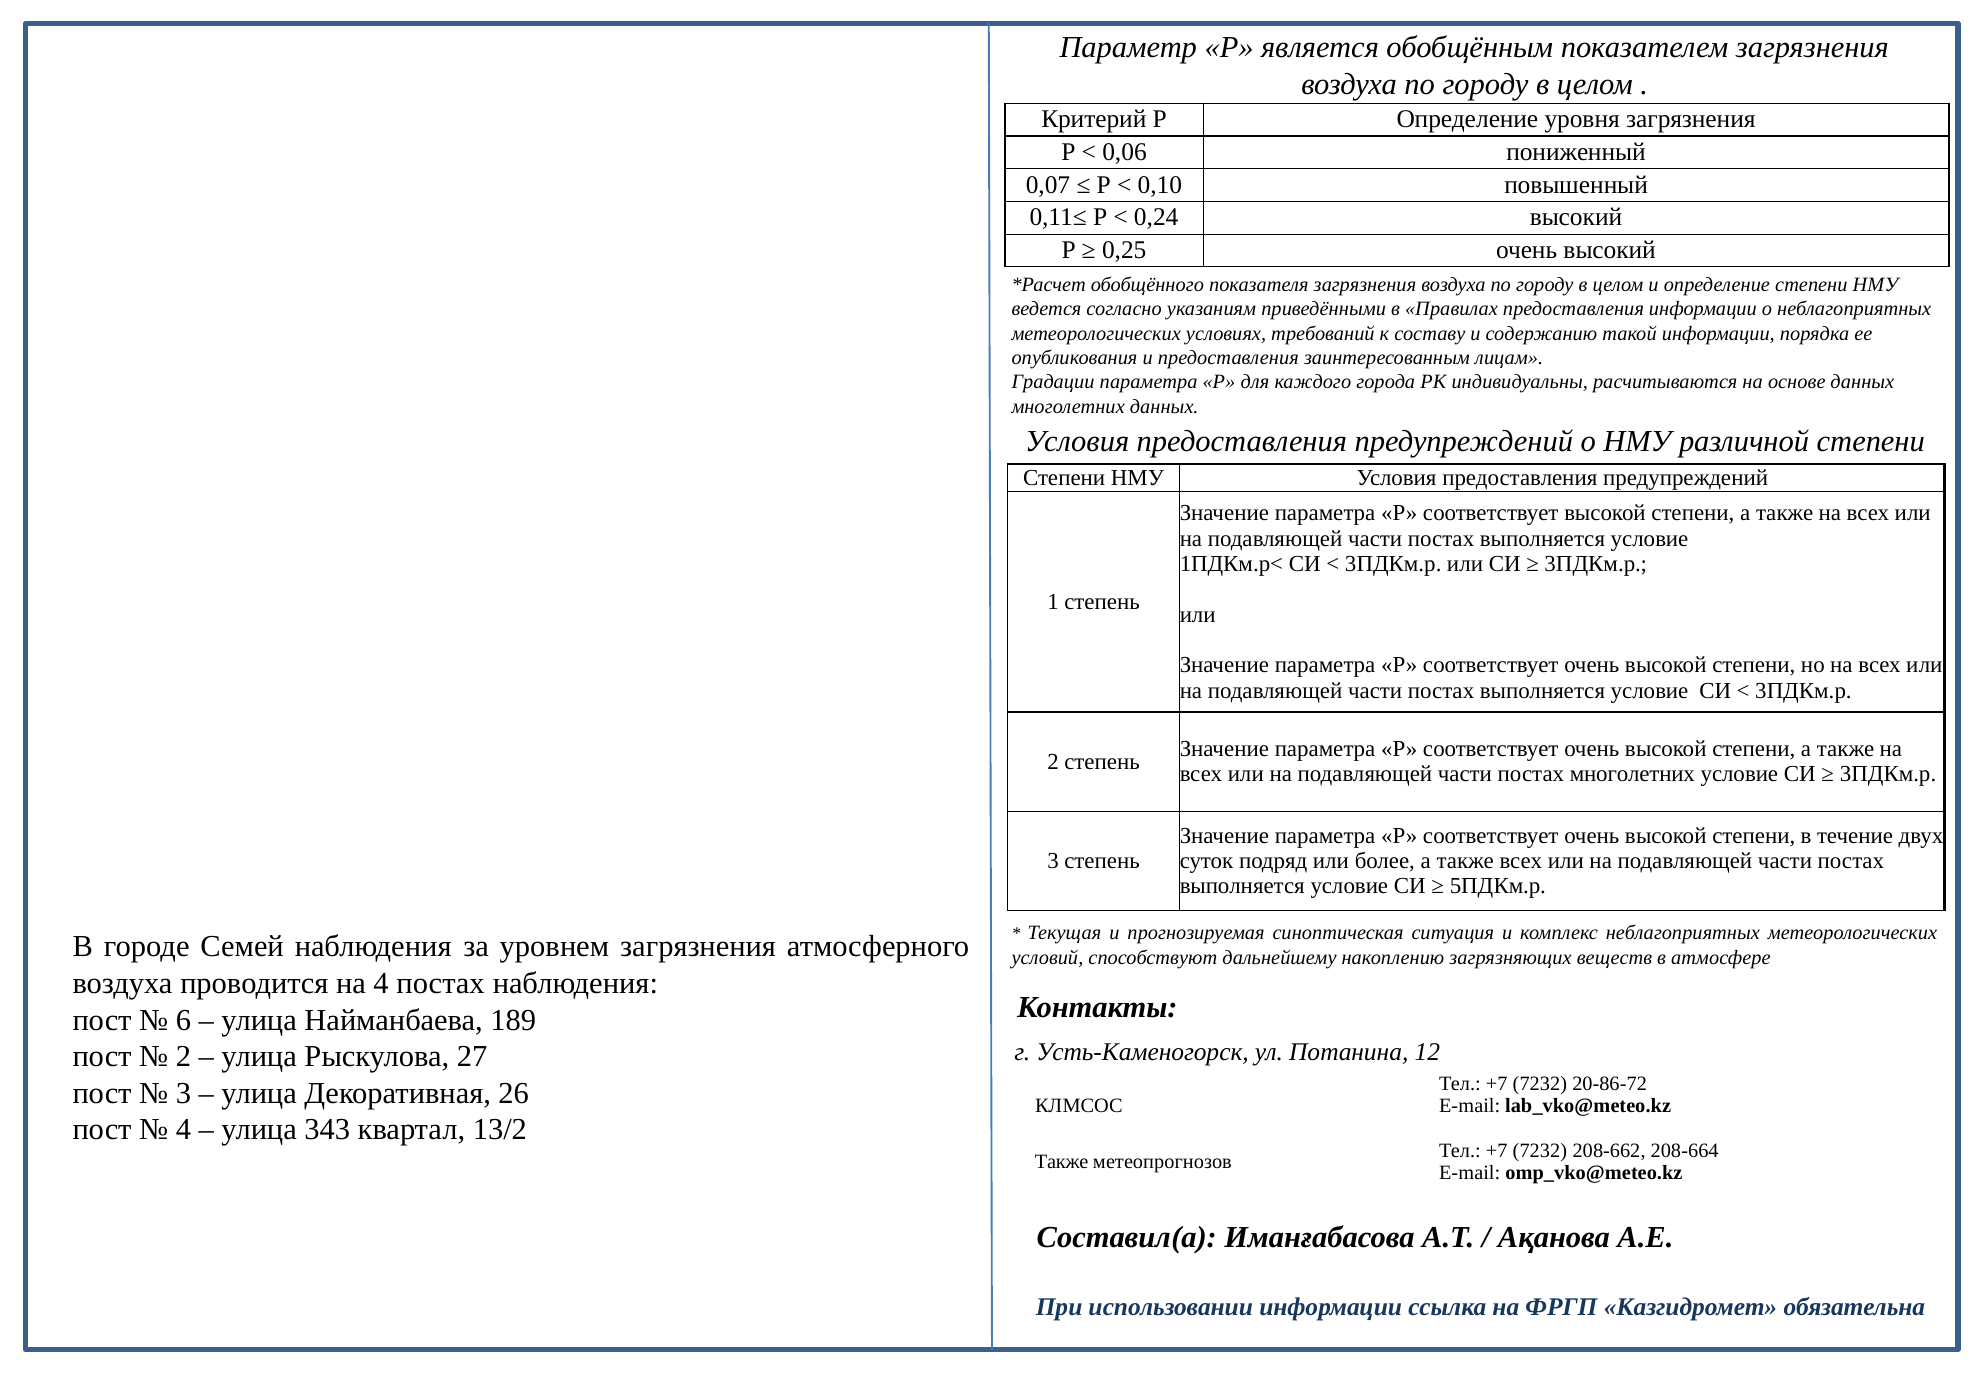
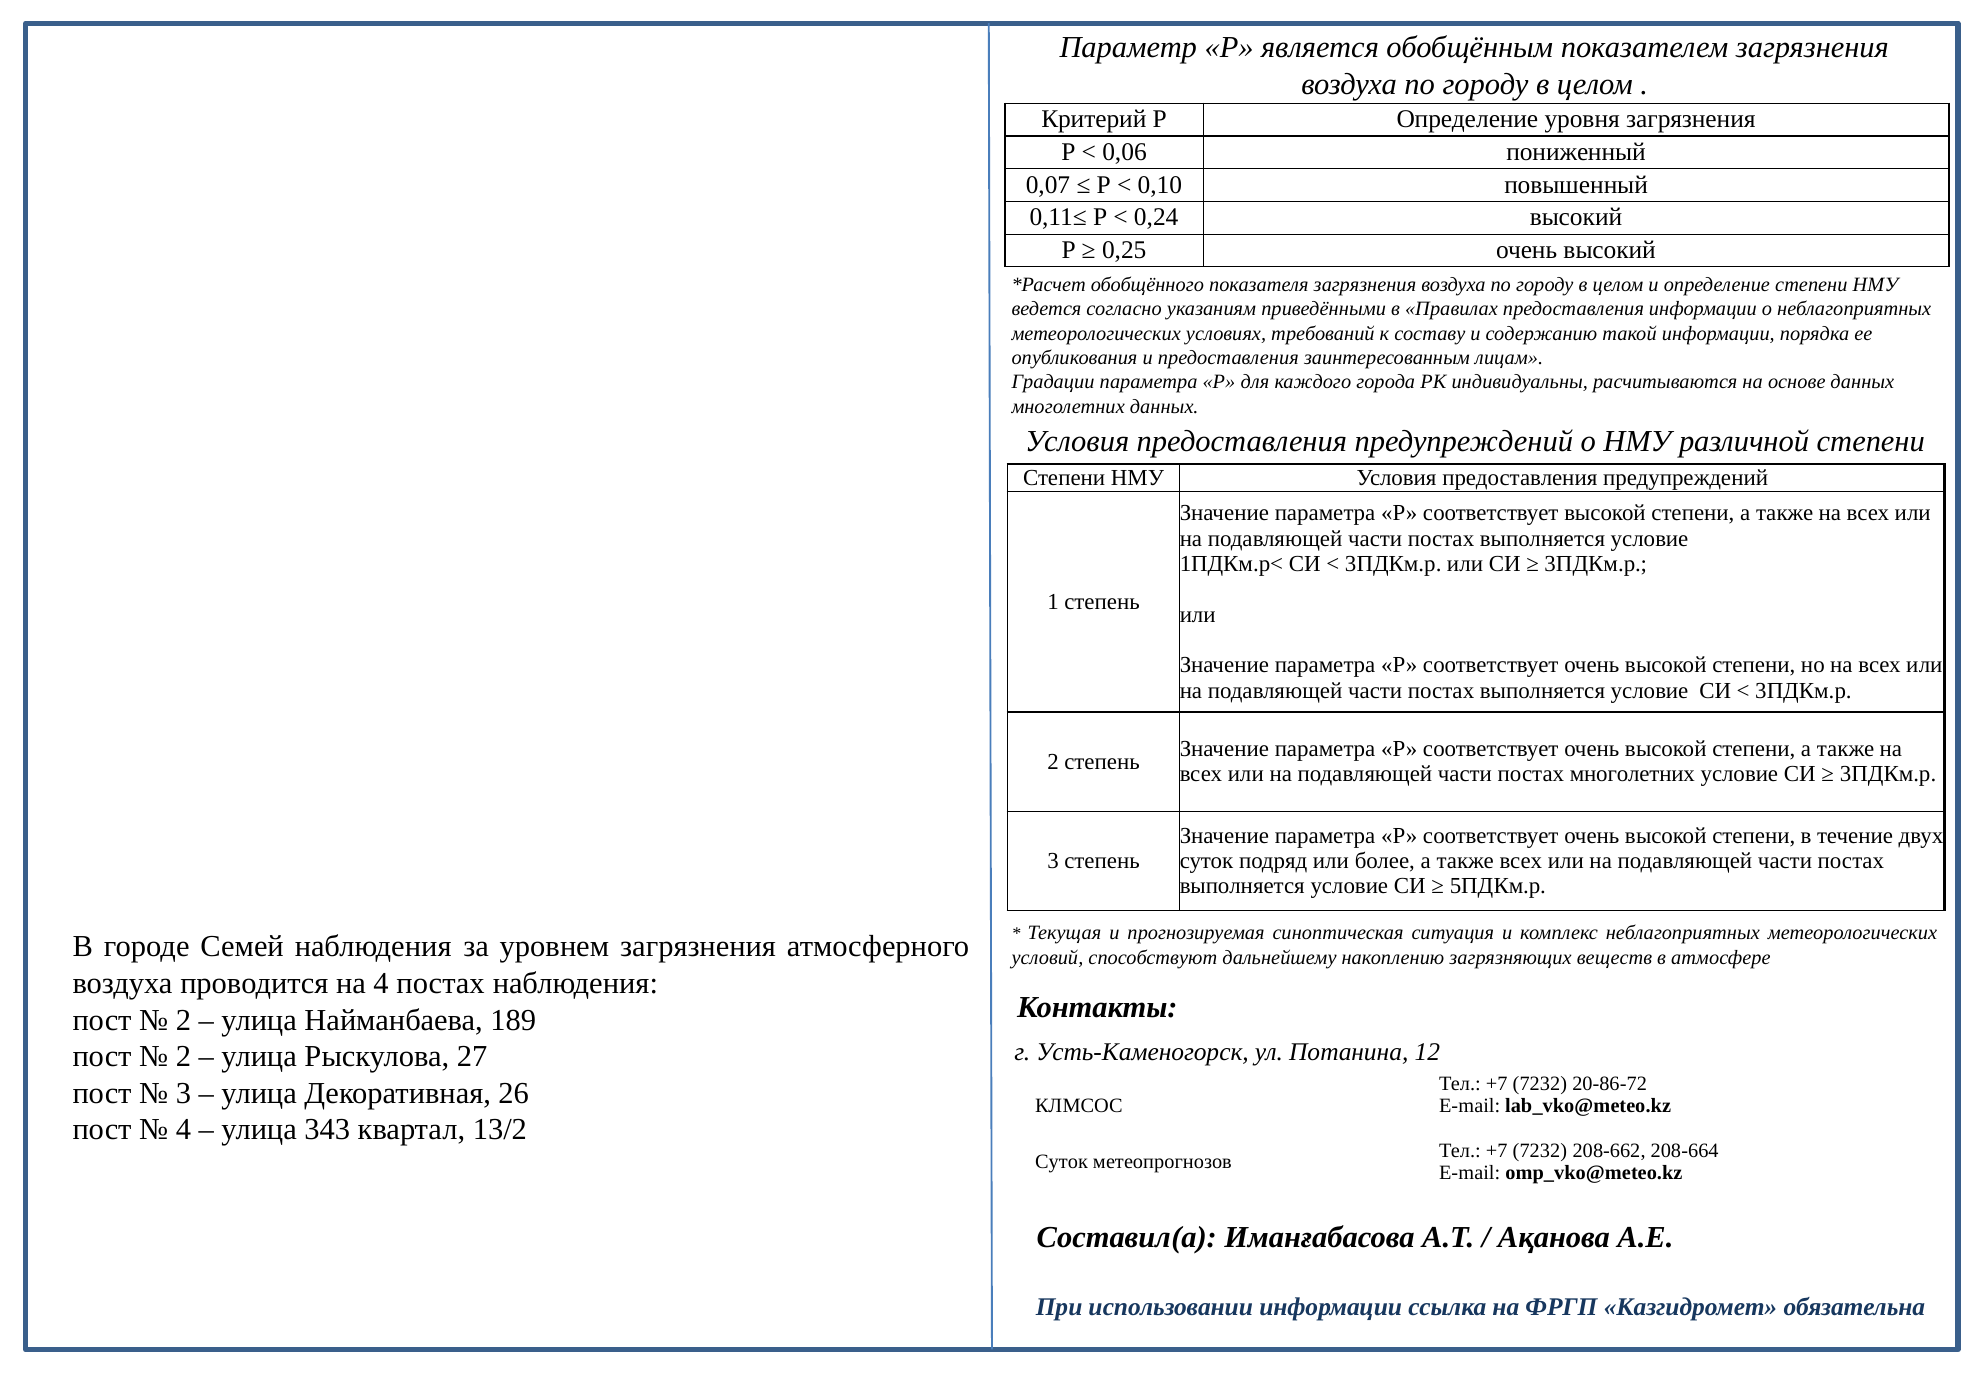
6 at (183, 1020): 6 -> 2
Также at (1062, 1162): Также -> Суток
